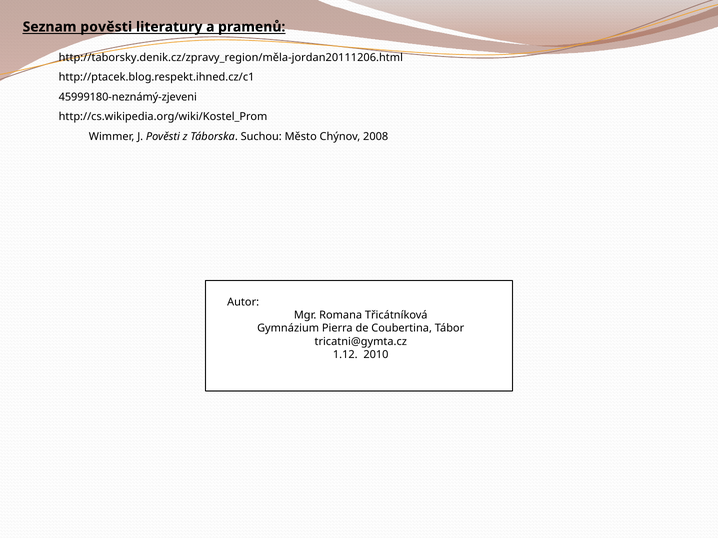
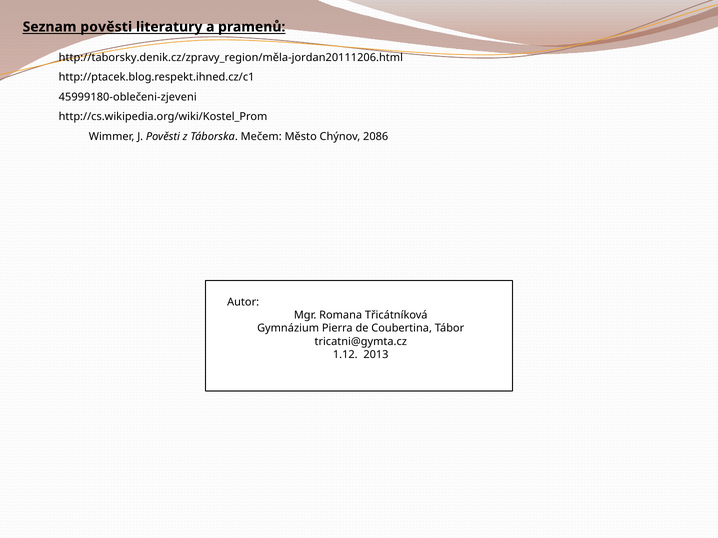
45999180-neznámý-zjeveni: 45999180-neznámý-zjeveni -> 45999180-oblečeni-zjeveni
Suchou: Suchou -> Mečem
2008: 2008 -> 2086
2010: 2010 -> 2013
